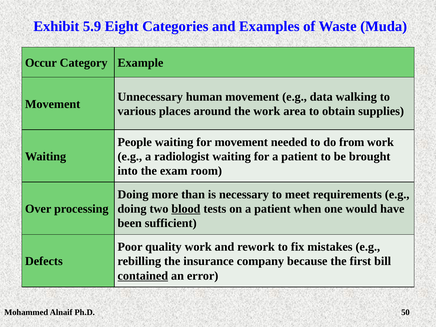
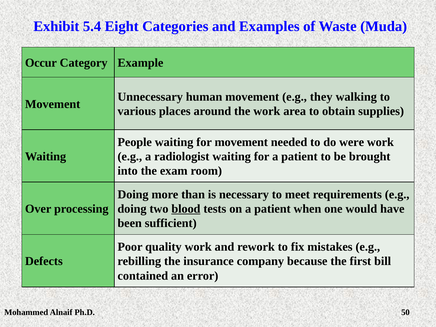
5.9: 5.9 -> 5.4
data: data -> they
from: from -> were
contained underline: present -> none
